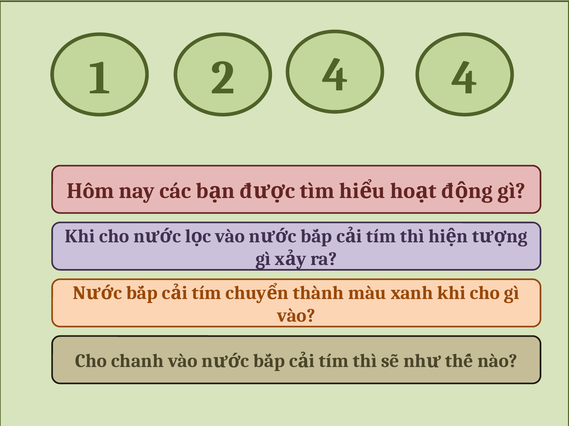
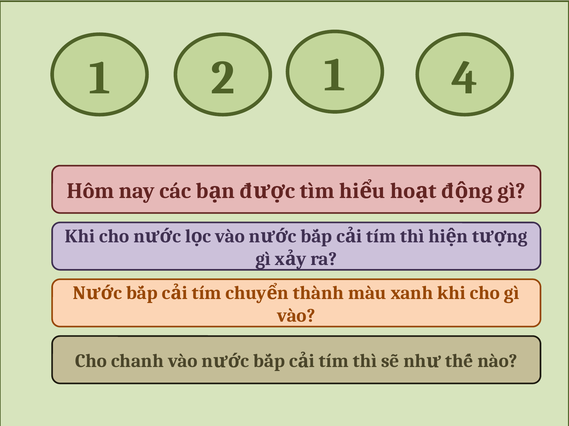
2 4: 4 -> 1
